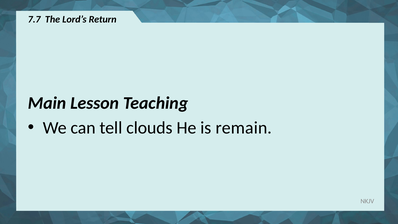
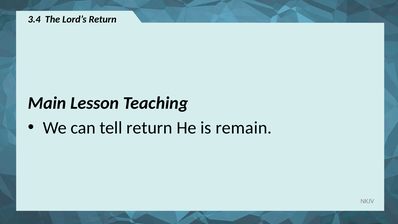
7.7: 7.7 -> 3.4
tell clouds: clouds -> return
